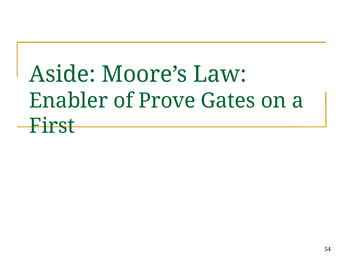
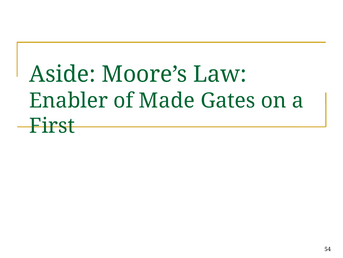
Prove: Prove -> Made
